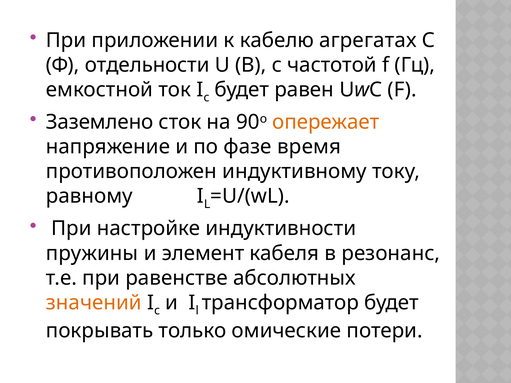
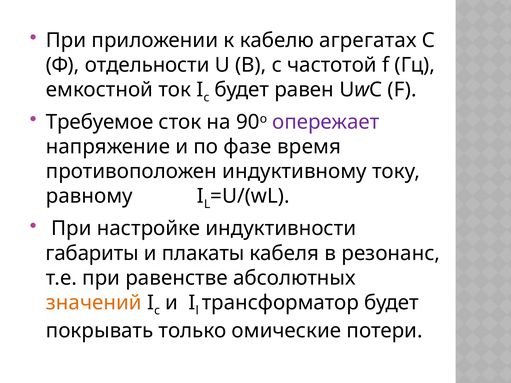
Заземлено: Заземлено -> Требуемое
опережает colour: orange -> purple
пружины: пружины -> габариты
элемент: элемент -> плакаты
